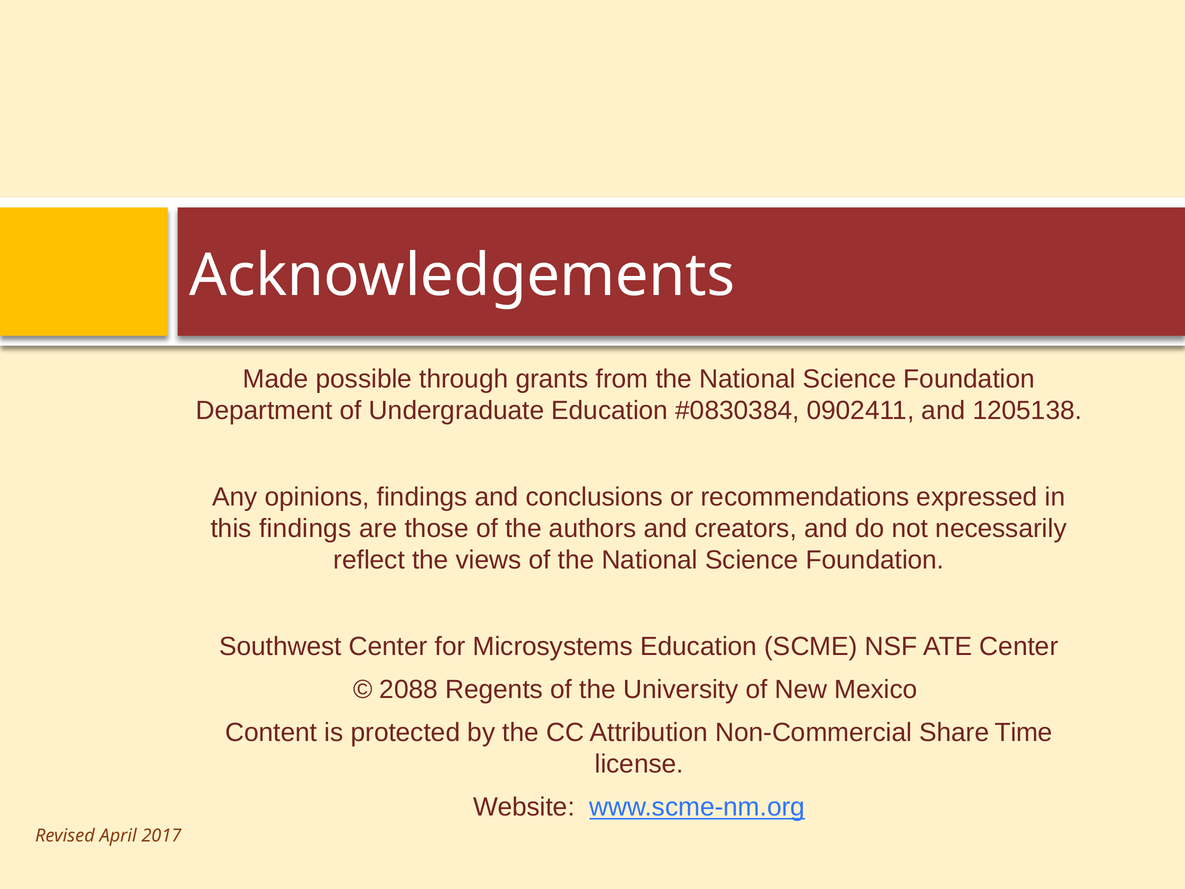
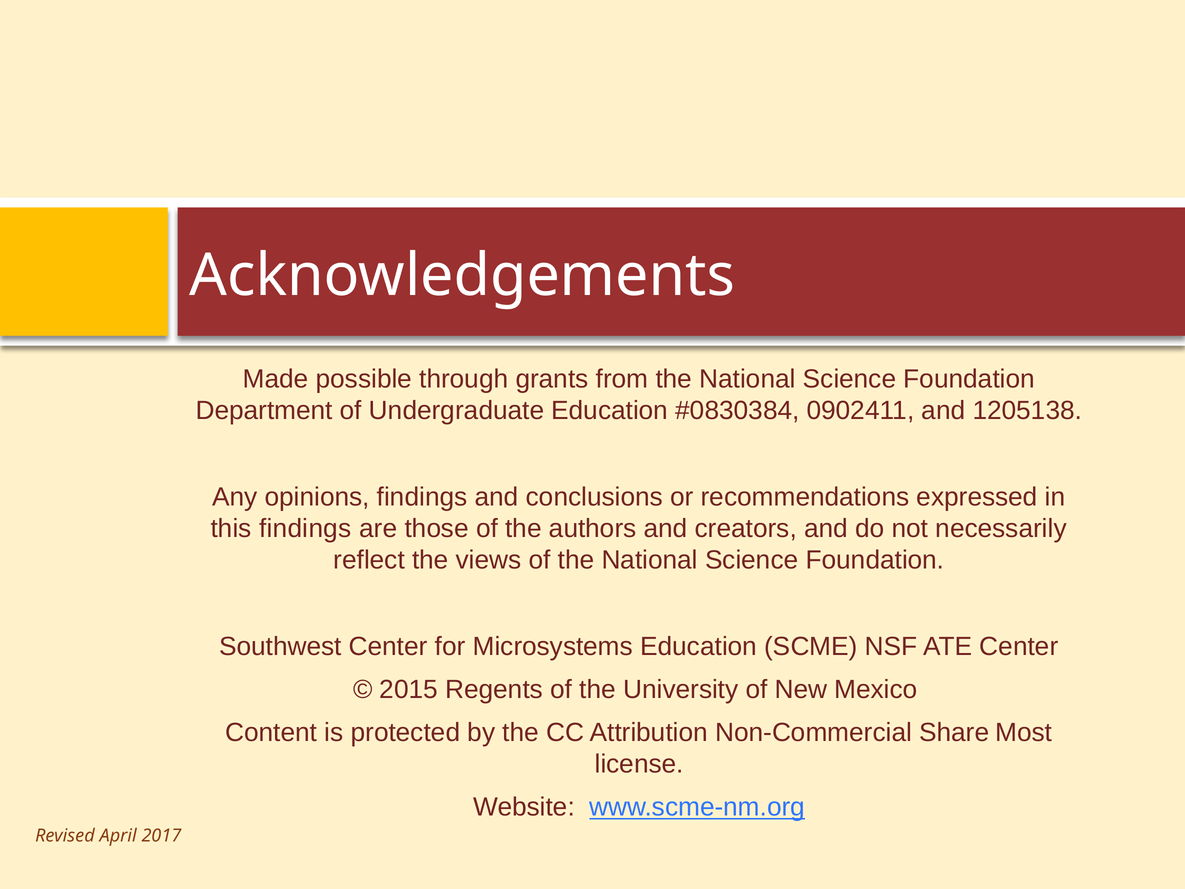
2088: 2088 -> 2015
Time: Time -> Most
